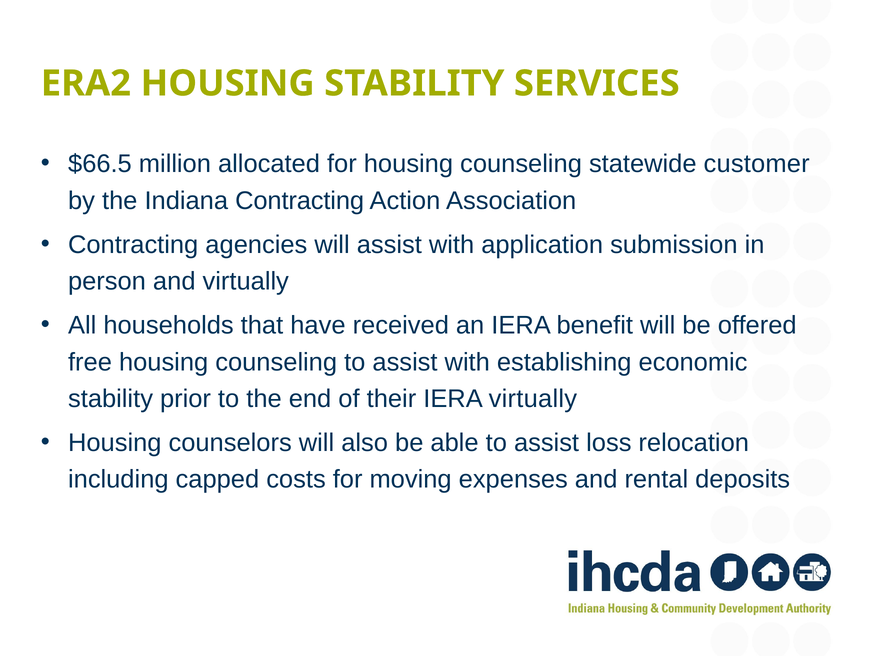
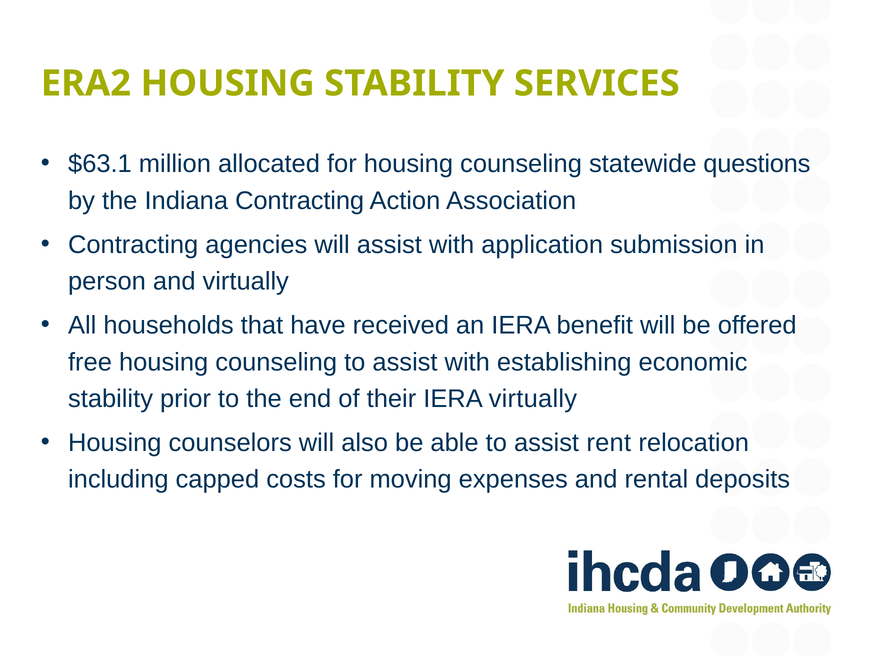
$66.5: $66.5 -> $63.1
customer: customer -> questions
loss: loss -> rent
